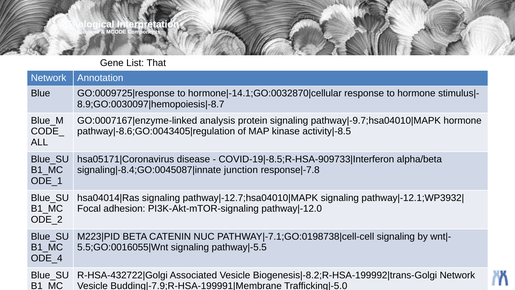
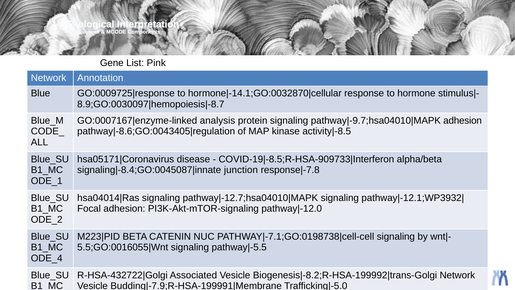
That: That -> Pink
hormone at (463, 120): hormone -> adhesion
